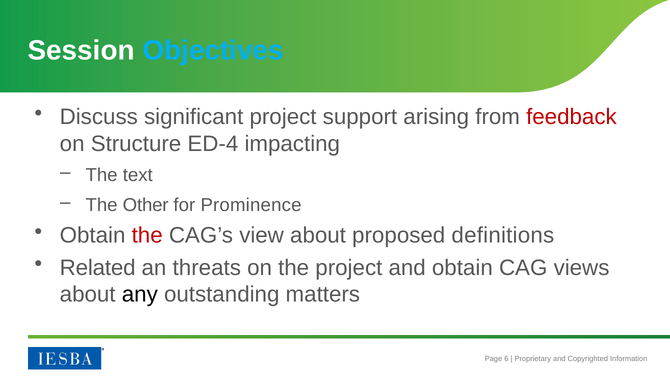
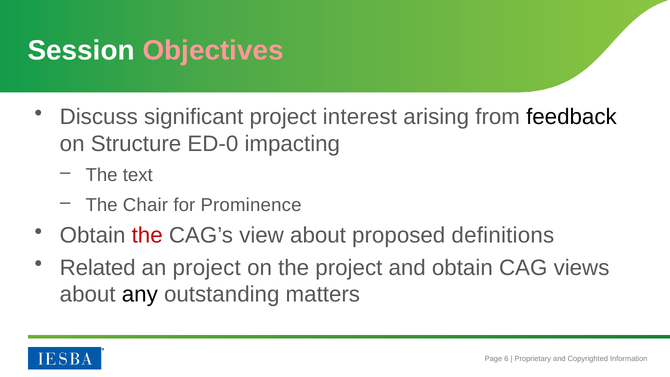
Objectives colour: light blue -> pink
support: support -> interest
feedback colour: red -> black
ED-4: ED-4 -> ED-0
Other: Other -> Chair
an threats: threats -> project
